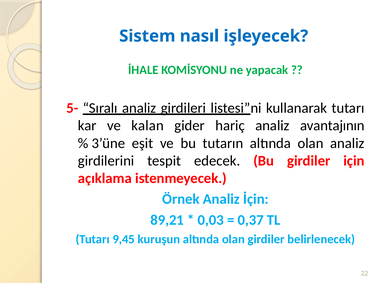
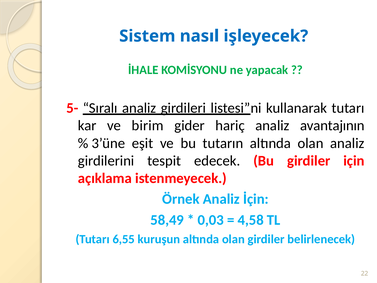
kalan: kalan -> birim
89,21: 89,21 -> 58,49
0,37: 0,37 -> 4,58
9,45: 9,45 -> 6,55
